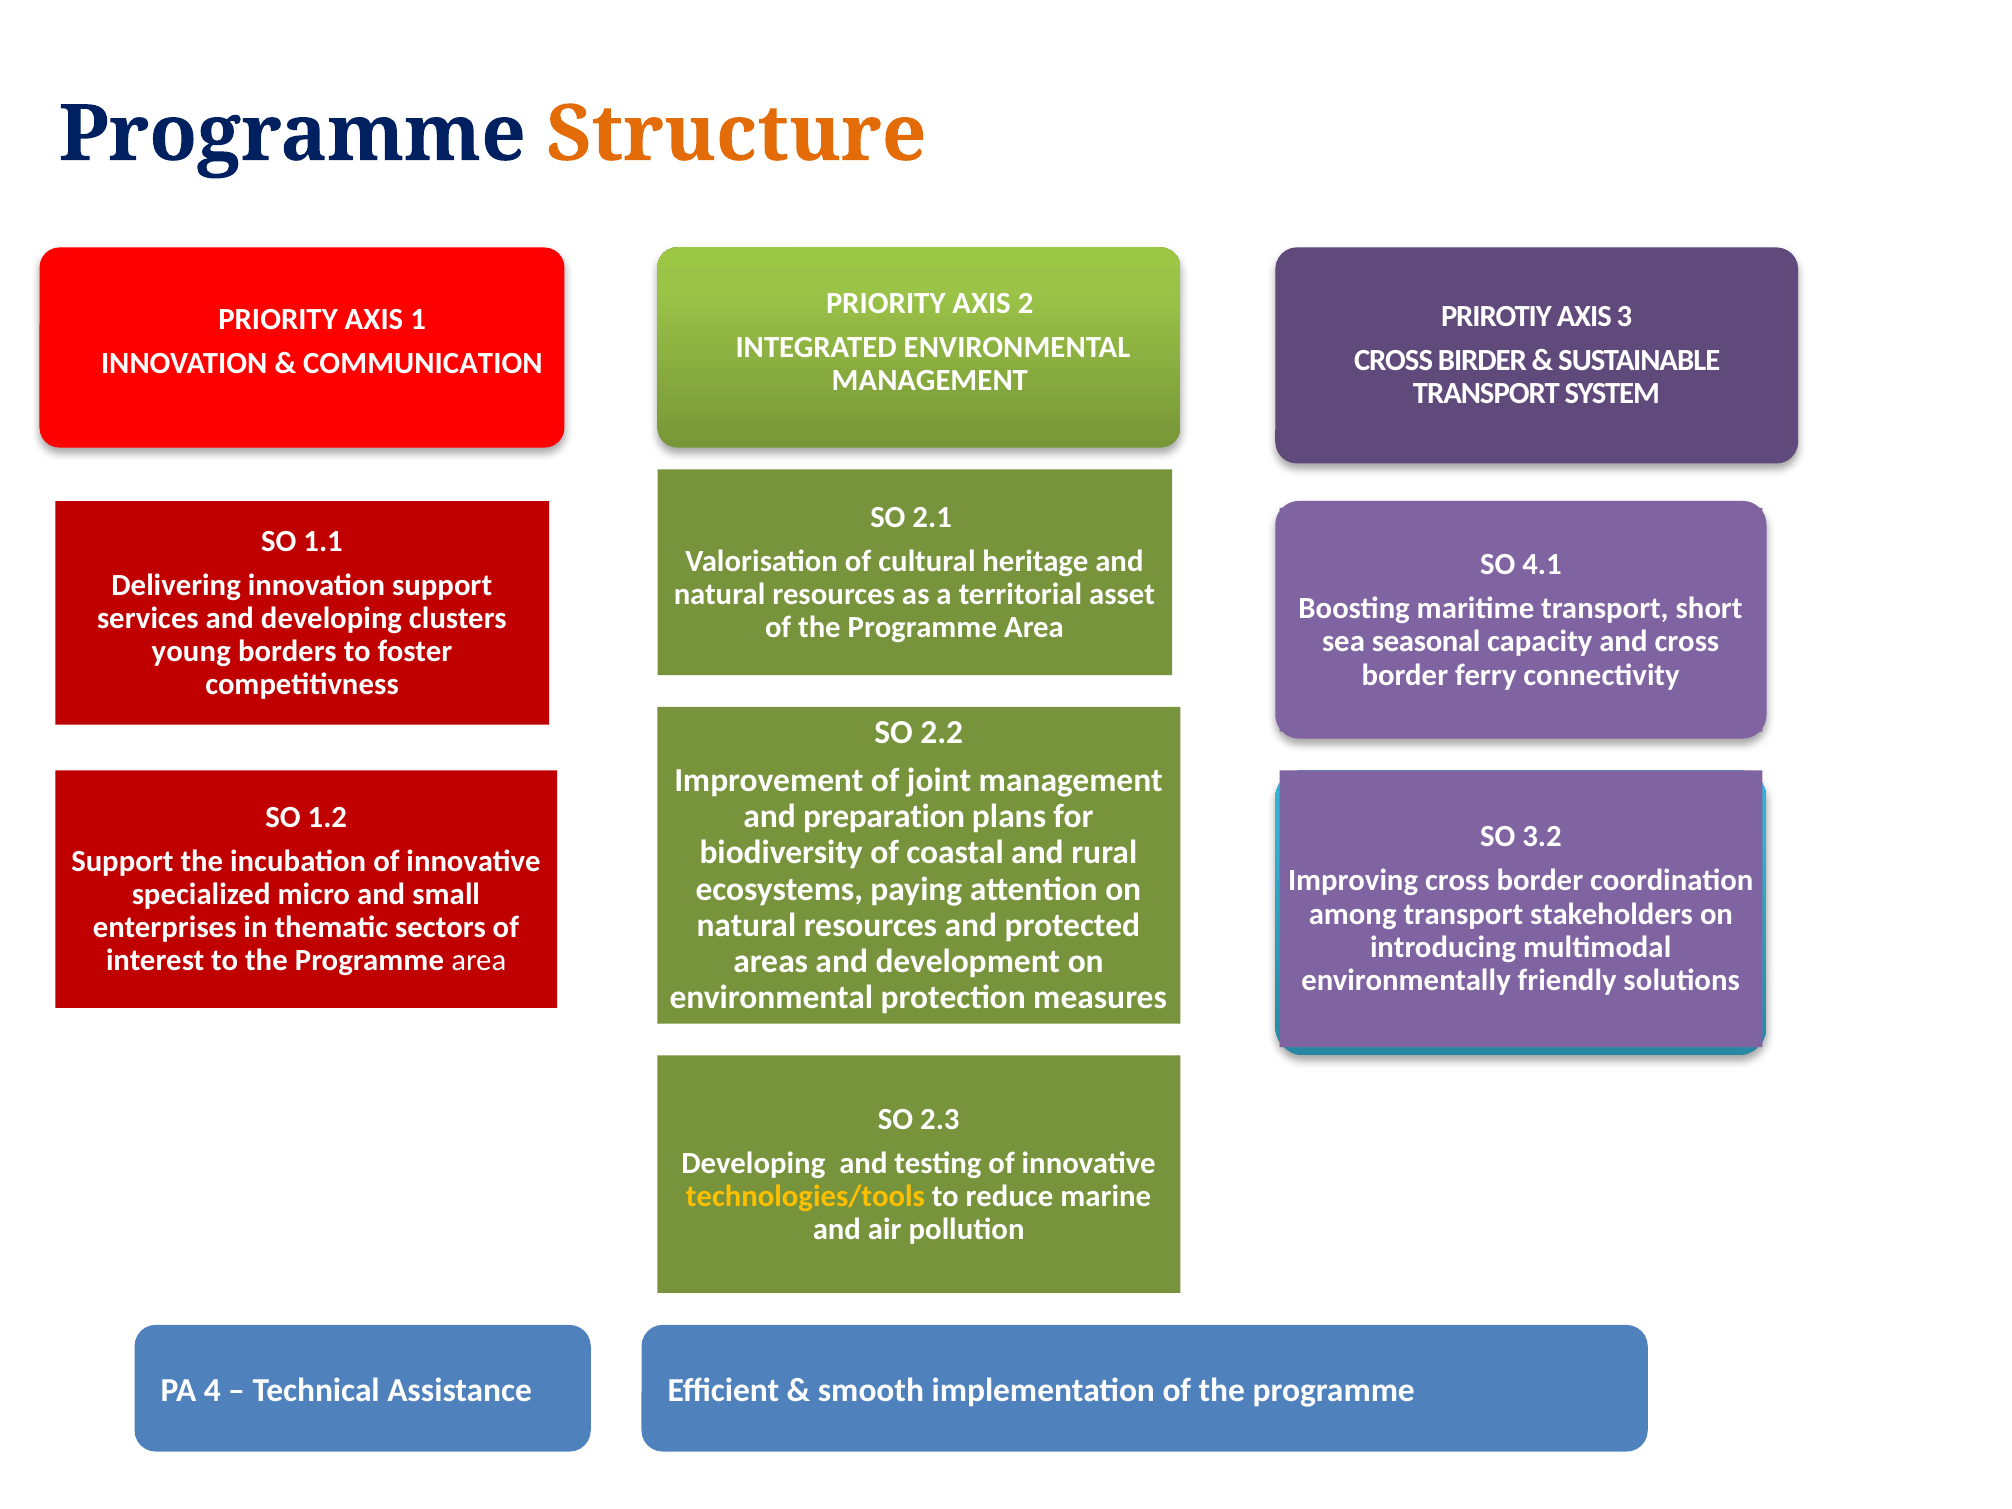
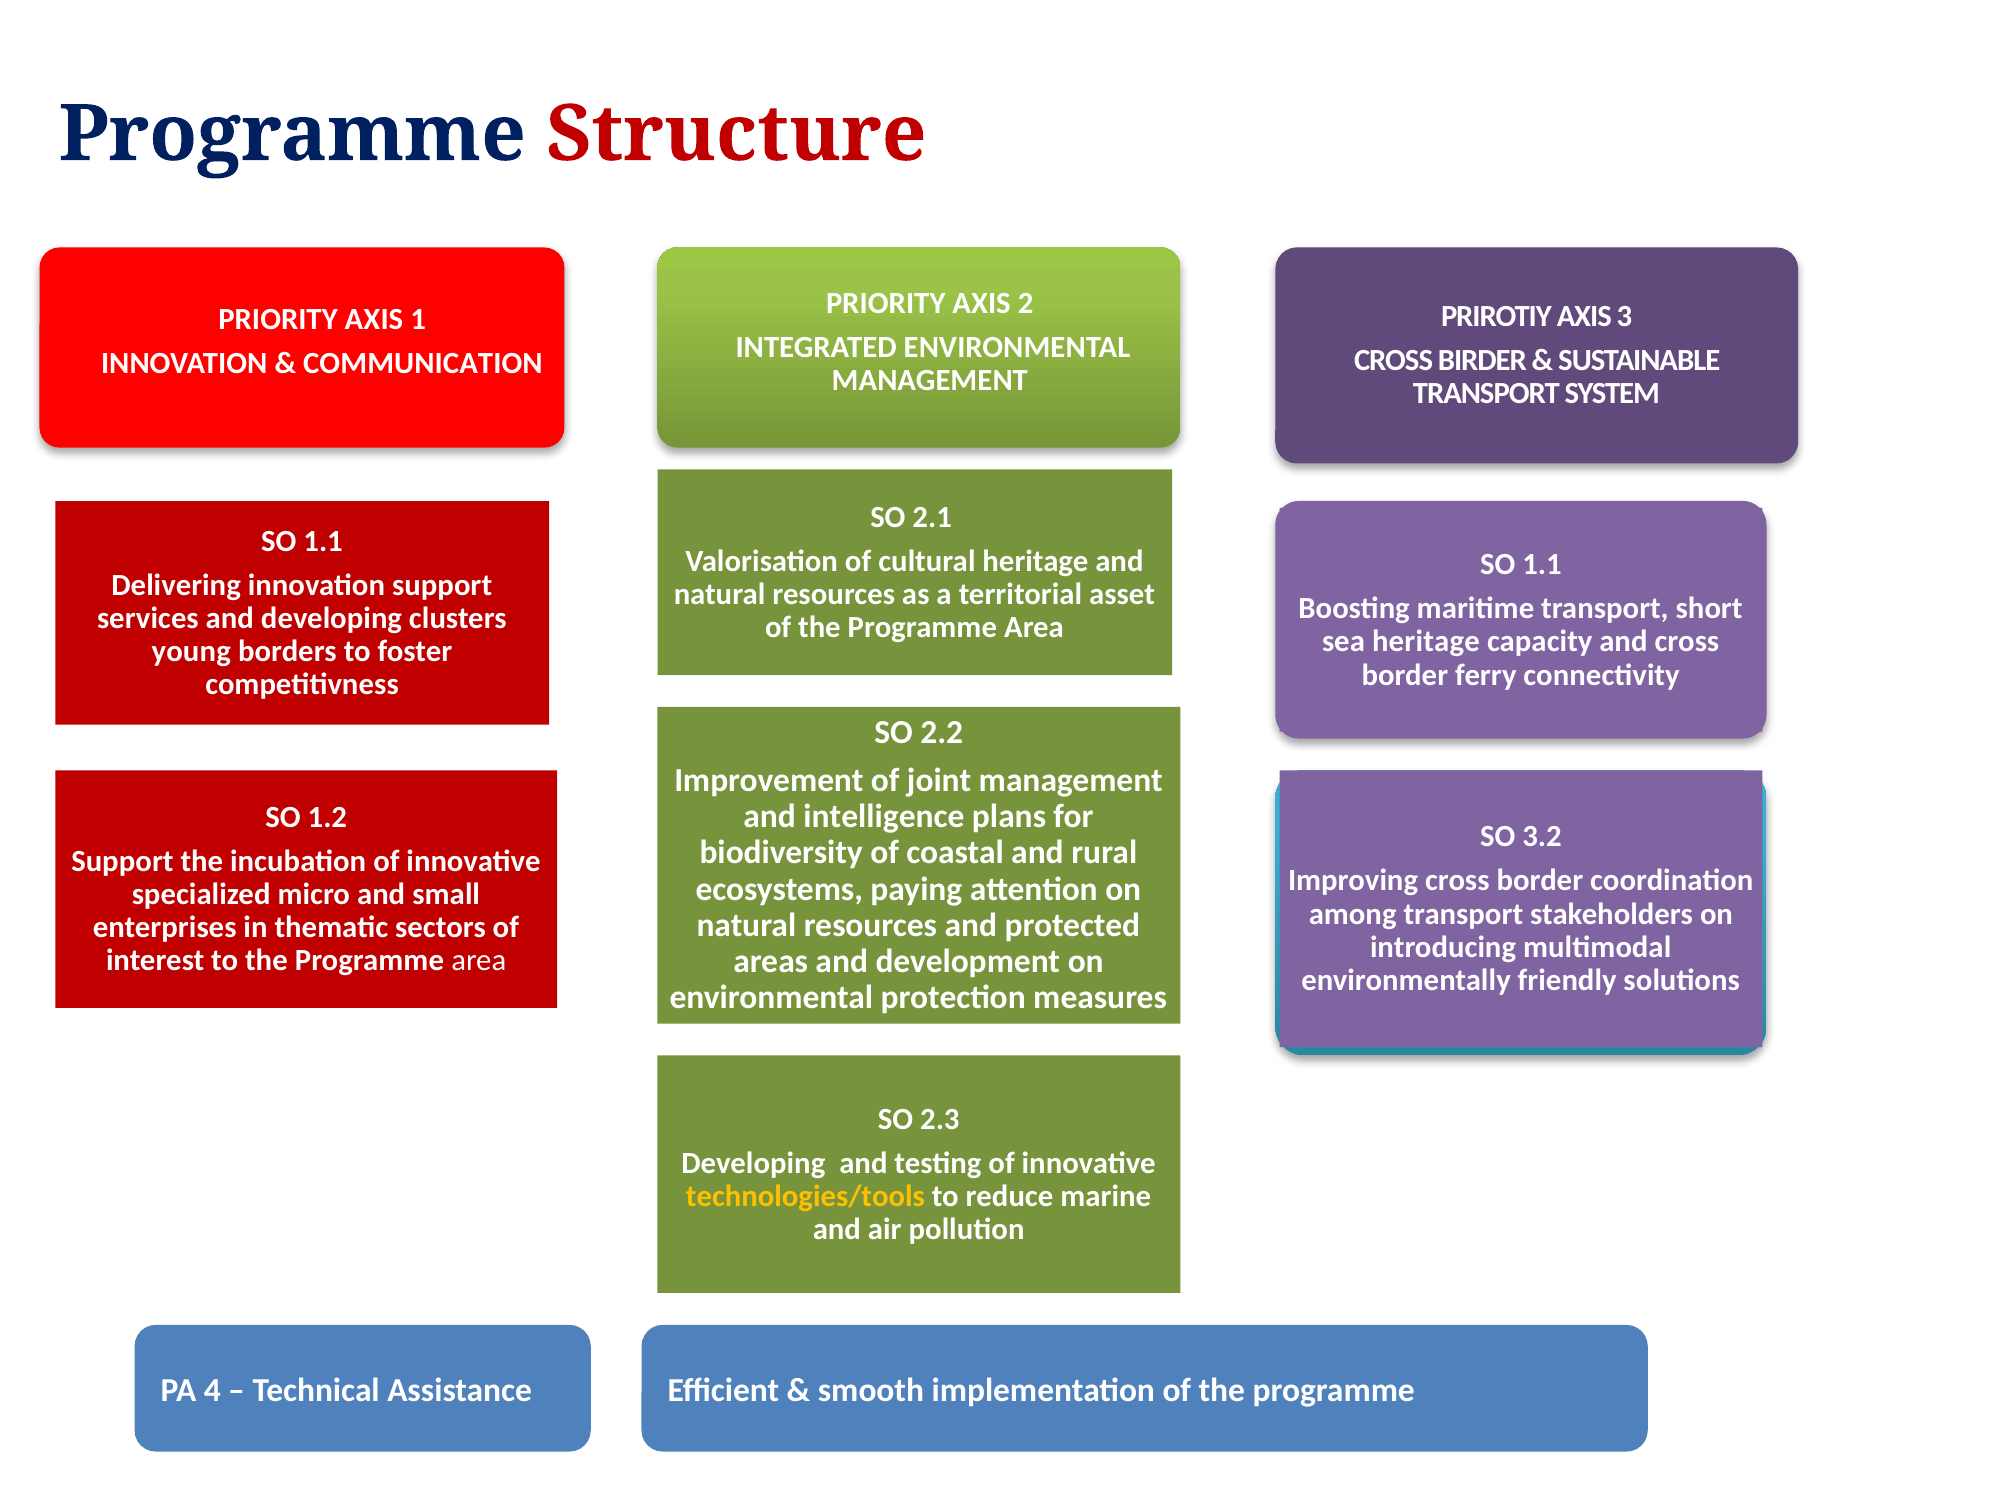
Structure colour: orange -> red
4.1 at (1542, 565): 4.1 -> 1.1
sea seasonal: seasonal -> heritage
preparation: preparation -> intelligence
